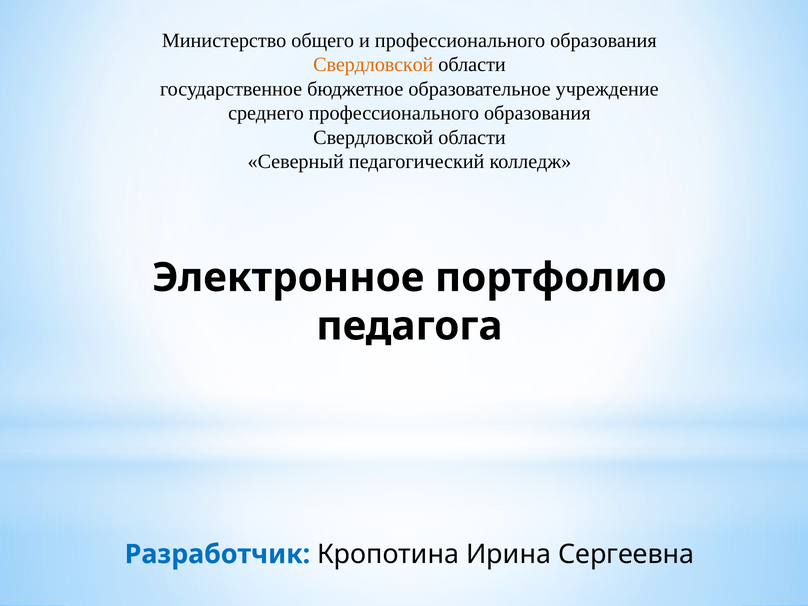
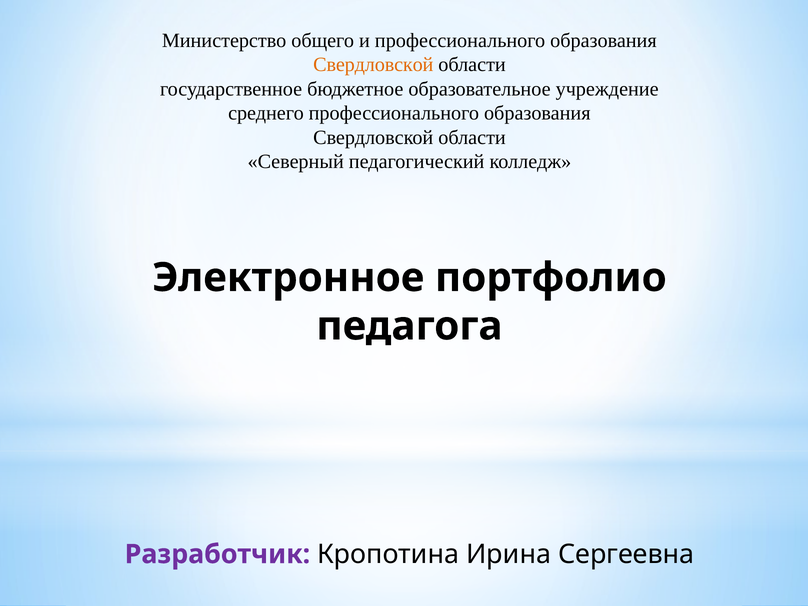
Разработчик colour: blue -> purple
